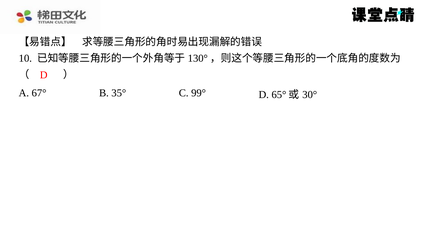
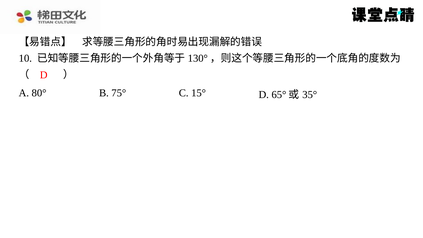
67°: 67° -> 80°
35°: 35° -> 75°
99°: 99° -> 15°
30°: 30° -> 35°
